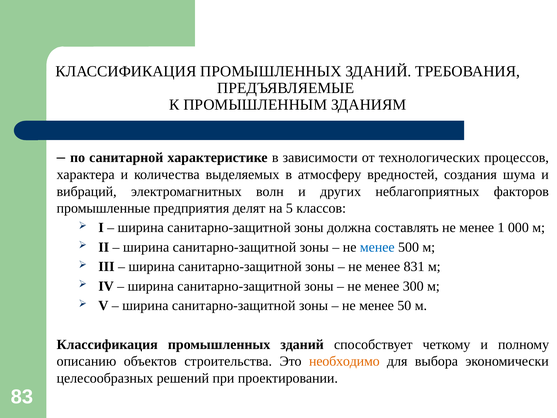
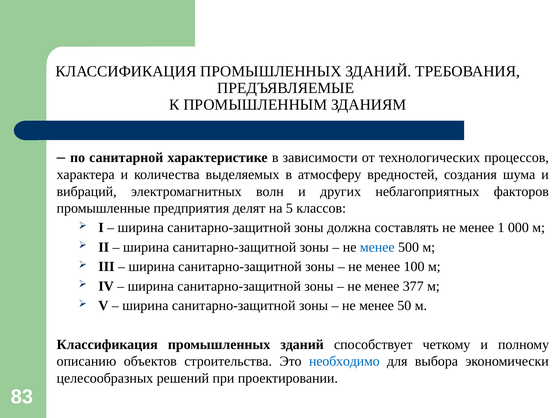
831: 831 -> 100
300: 300 -> 377
необходимо colour: orange -> blue
